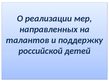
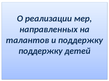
российской at (41, 51): российской -> поддержку
